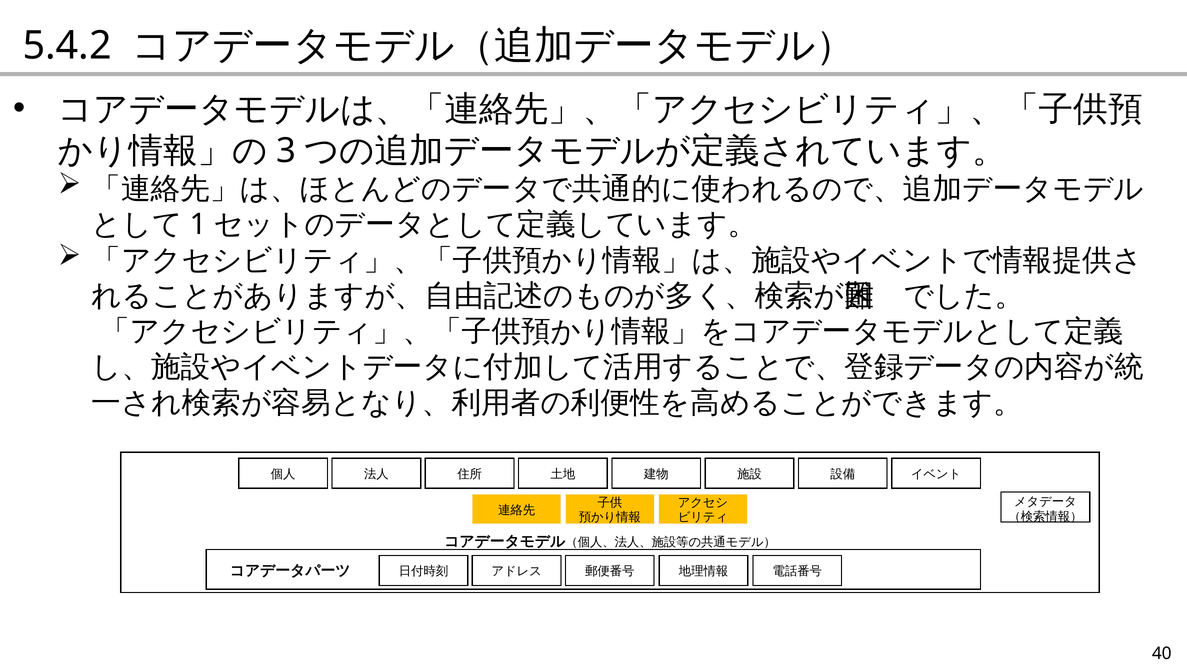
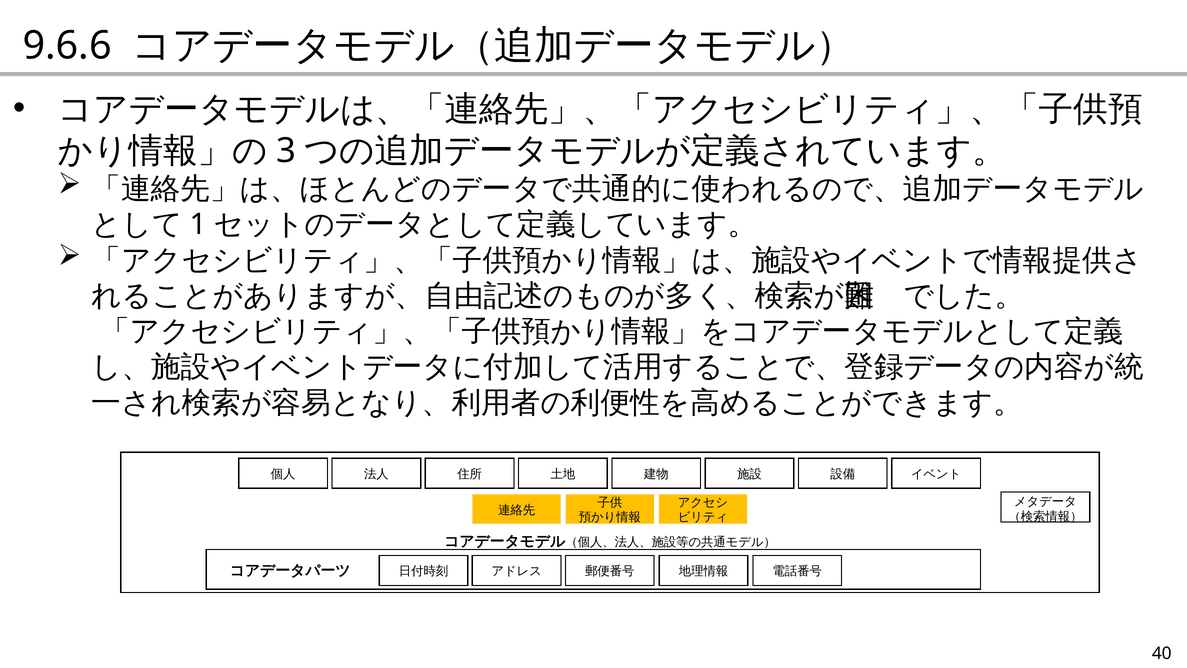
5.4.2: 5.4.2 -> 9.6.6
